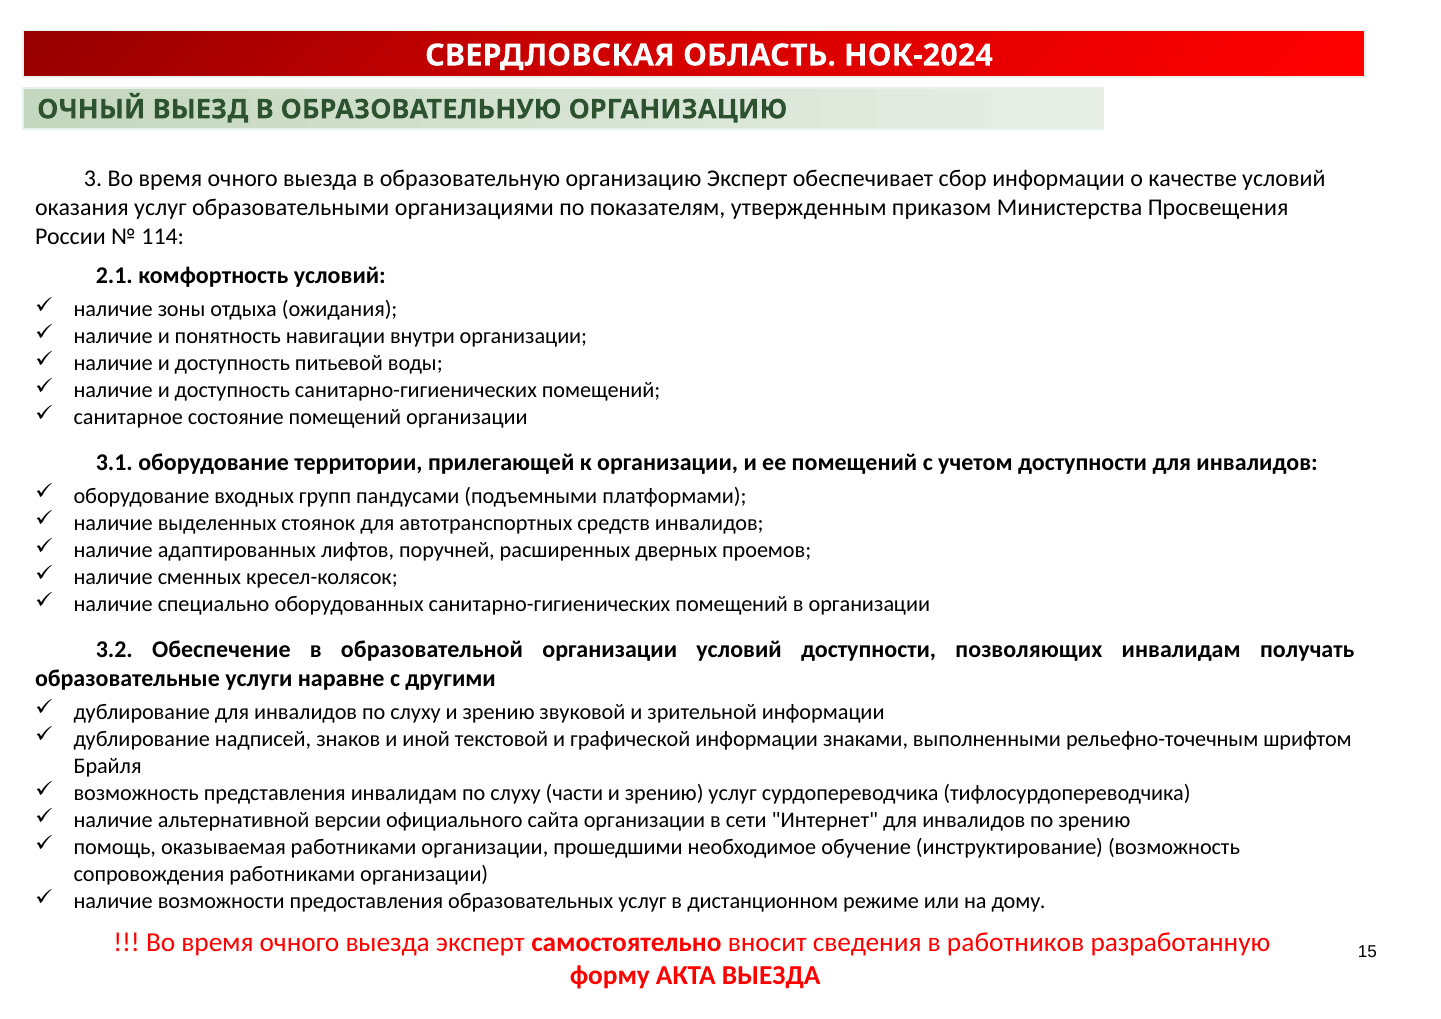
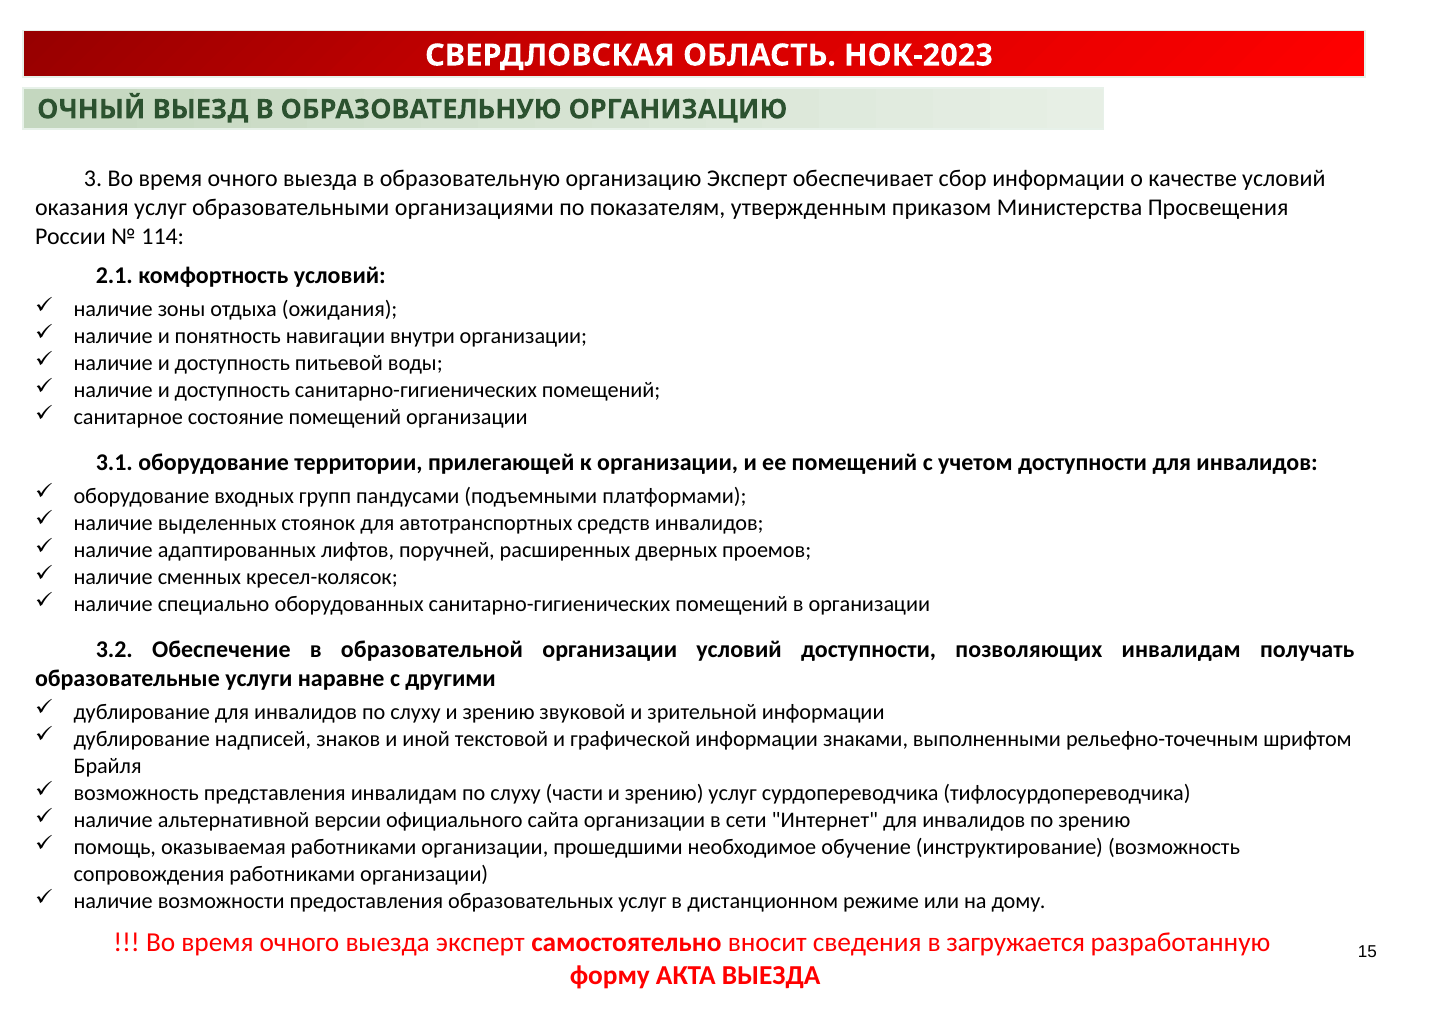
НОК-2024: НОК-2024 -> НОК-2023
работников: работников -> загружается
